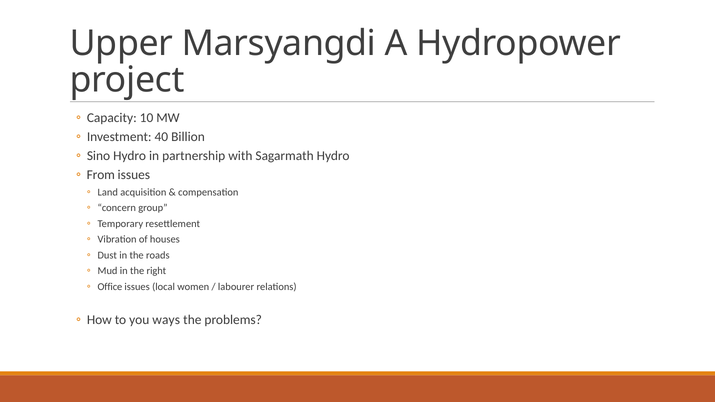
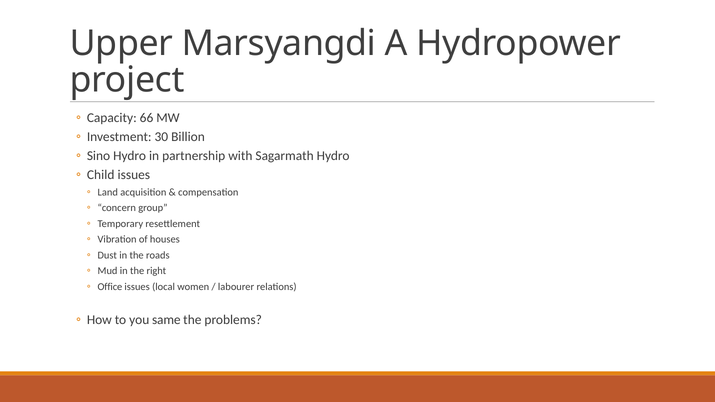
10: 10 -> 66
40: 40 -> 30
From: From -> Child
ways: ways -> same
